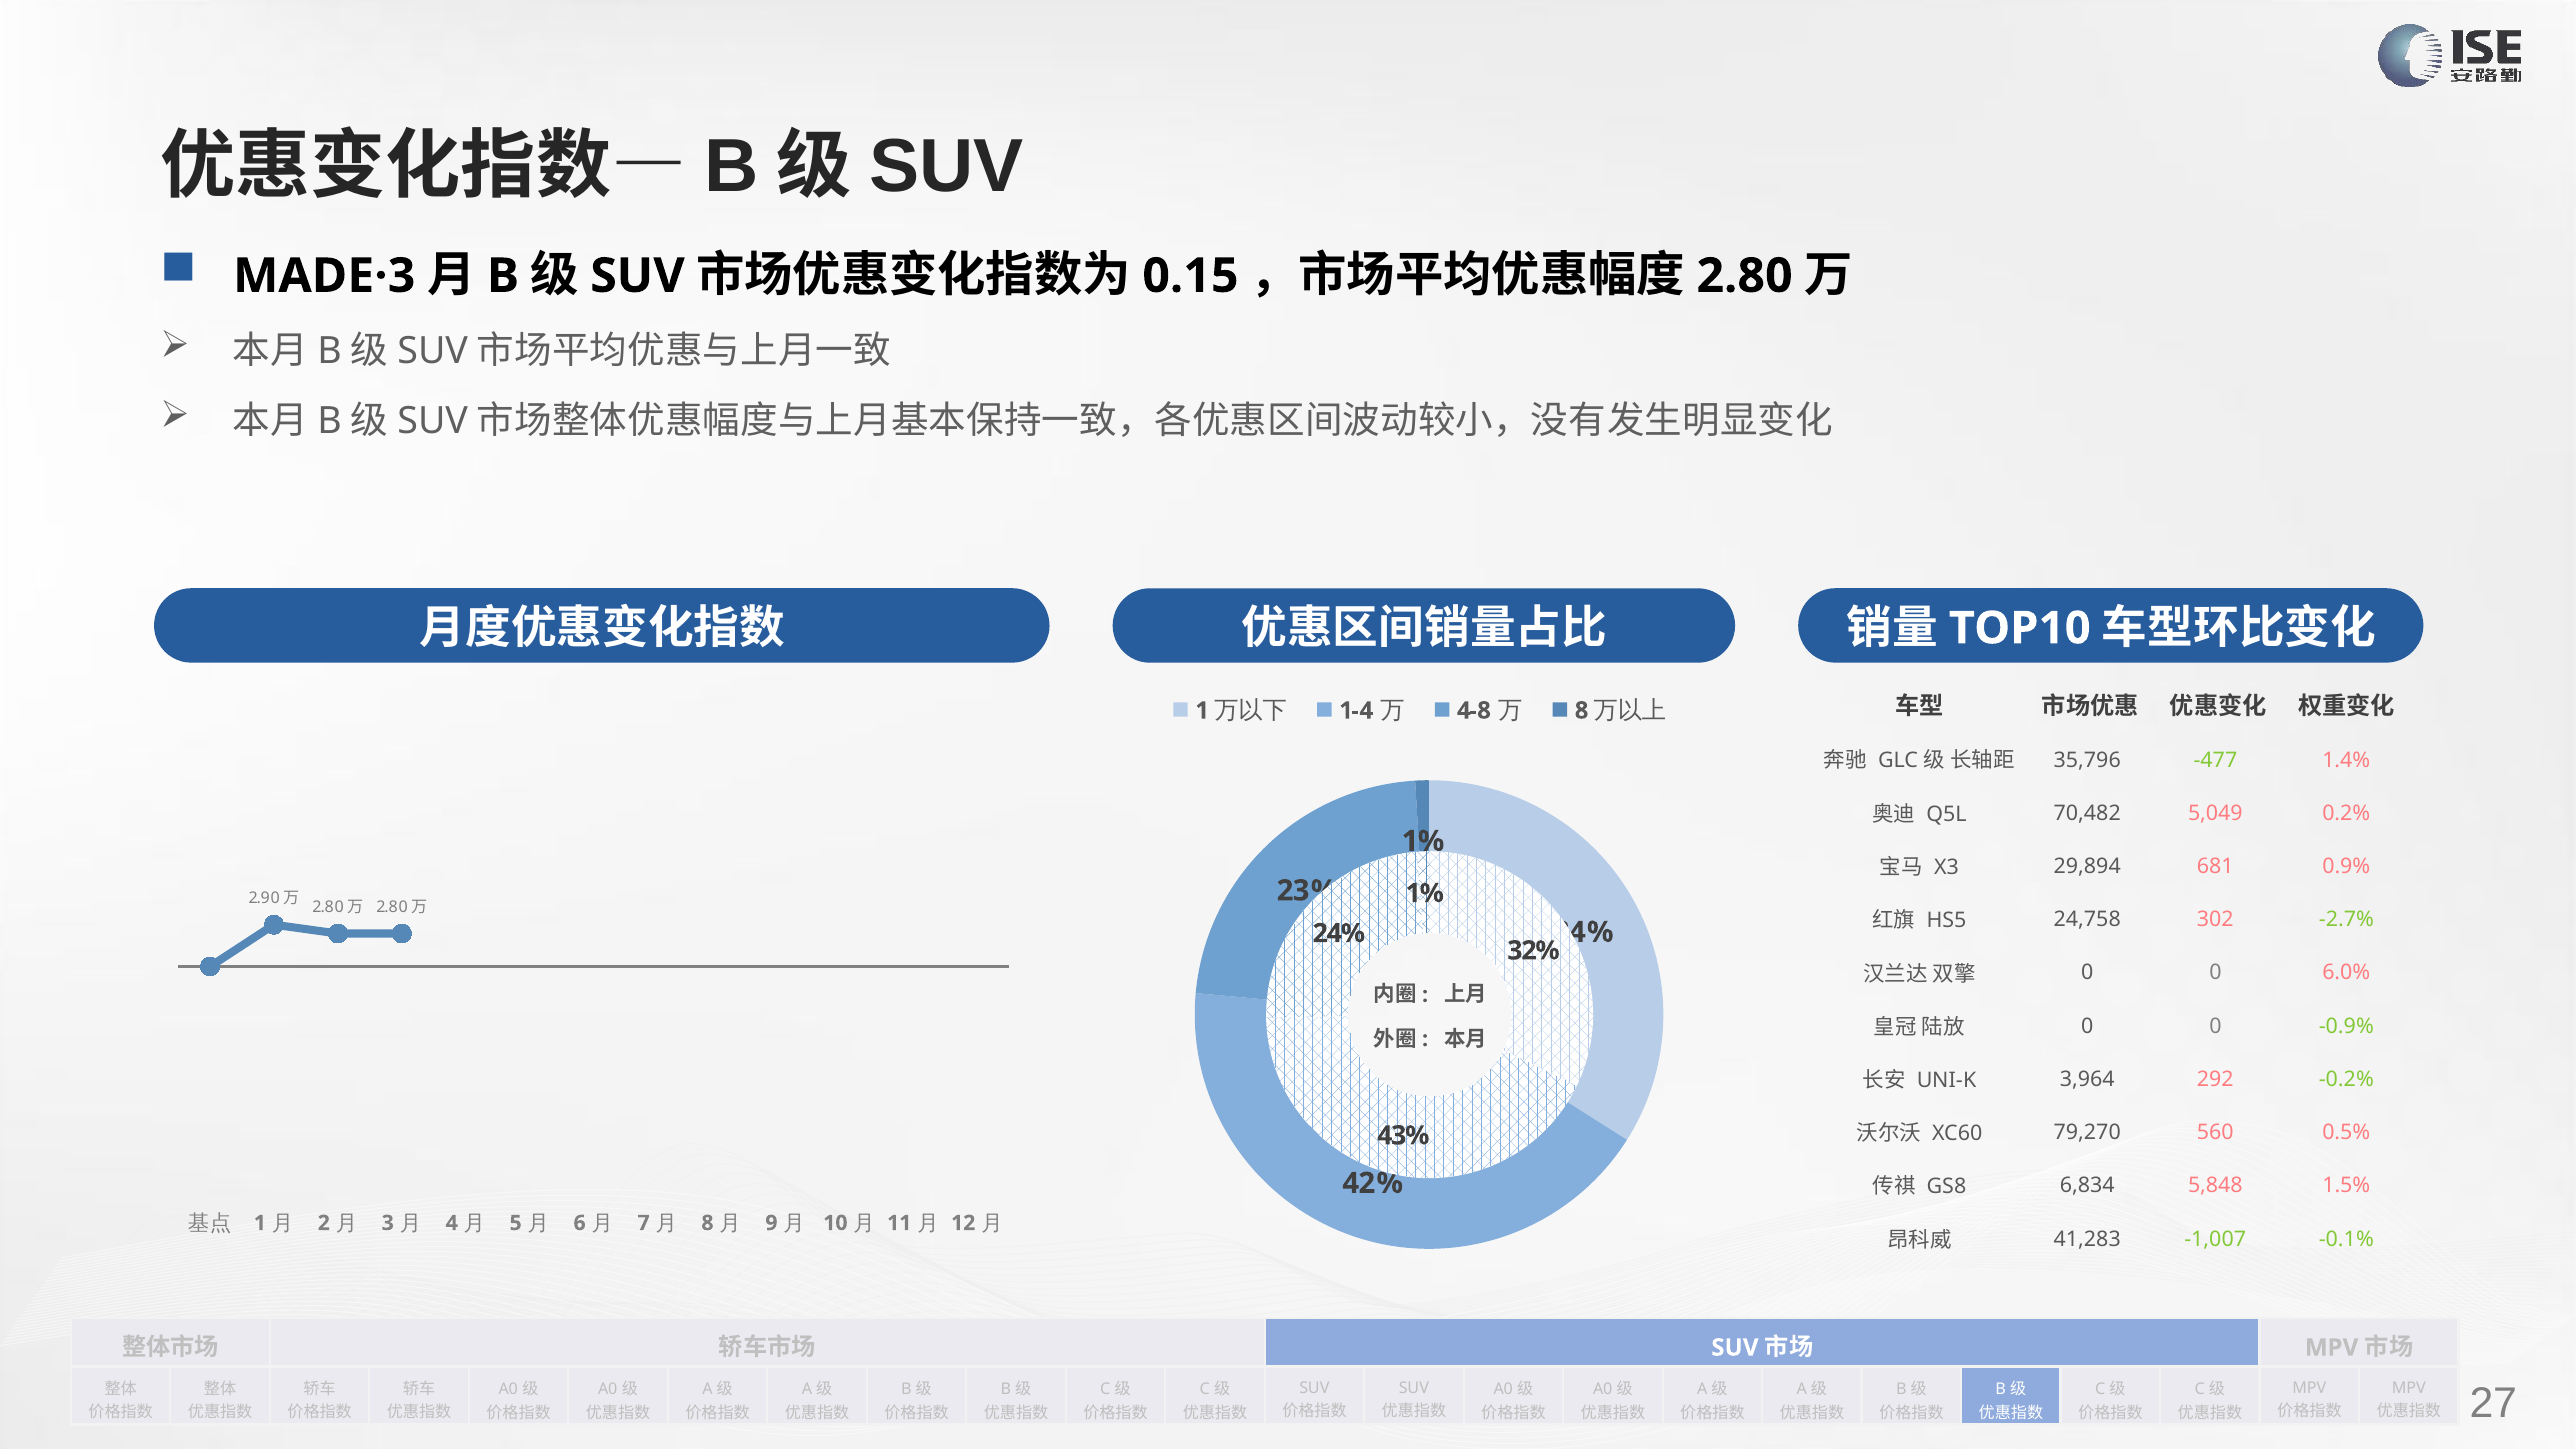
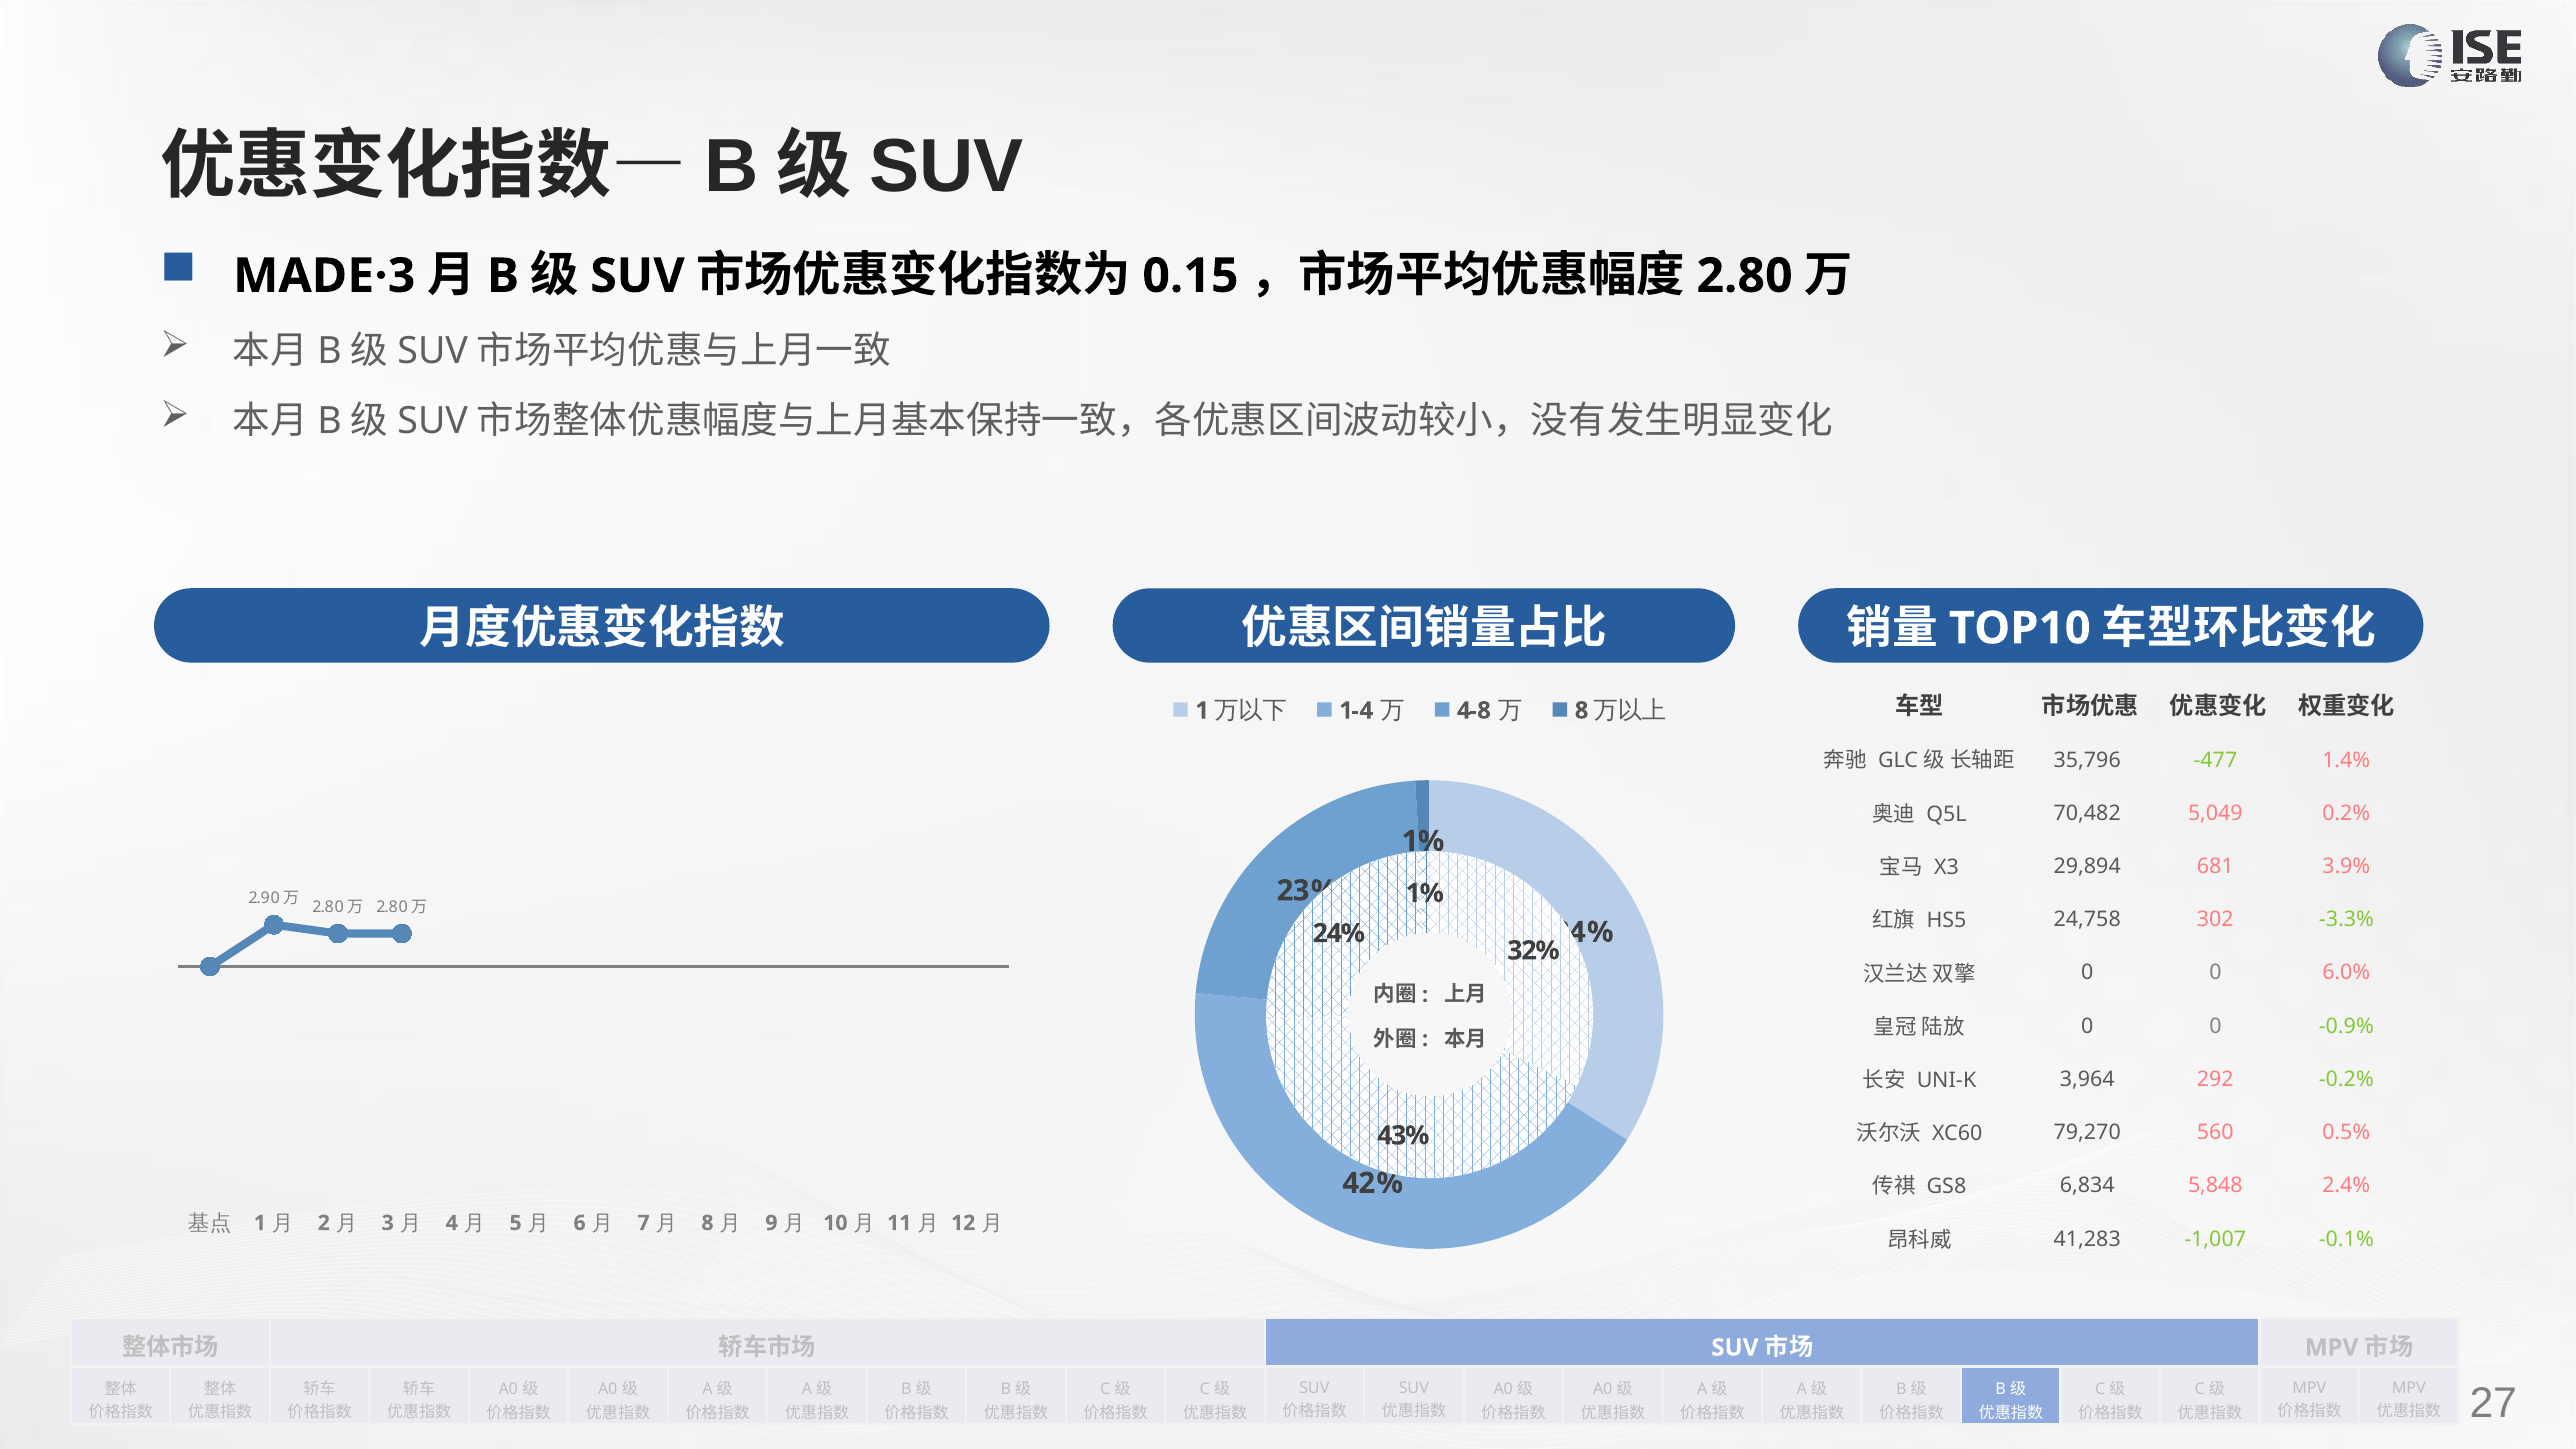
0.9%: 0.9% -> 3.9%
-2.7%: -2.7% -> -3.3%
1.5%: 1.5% -> 2.4%
